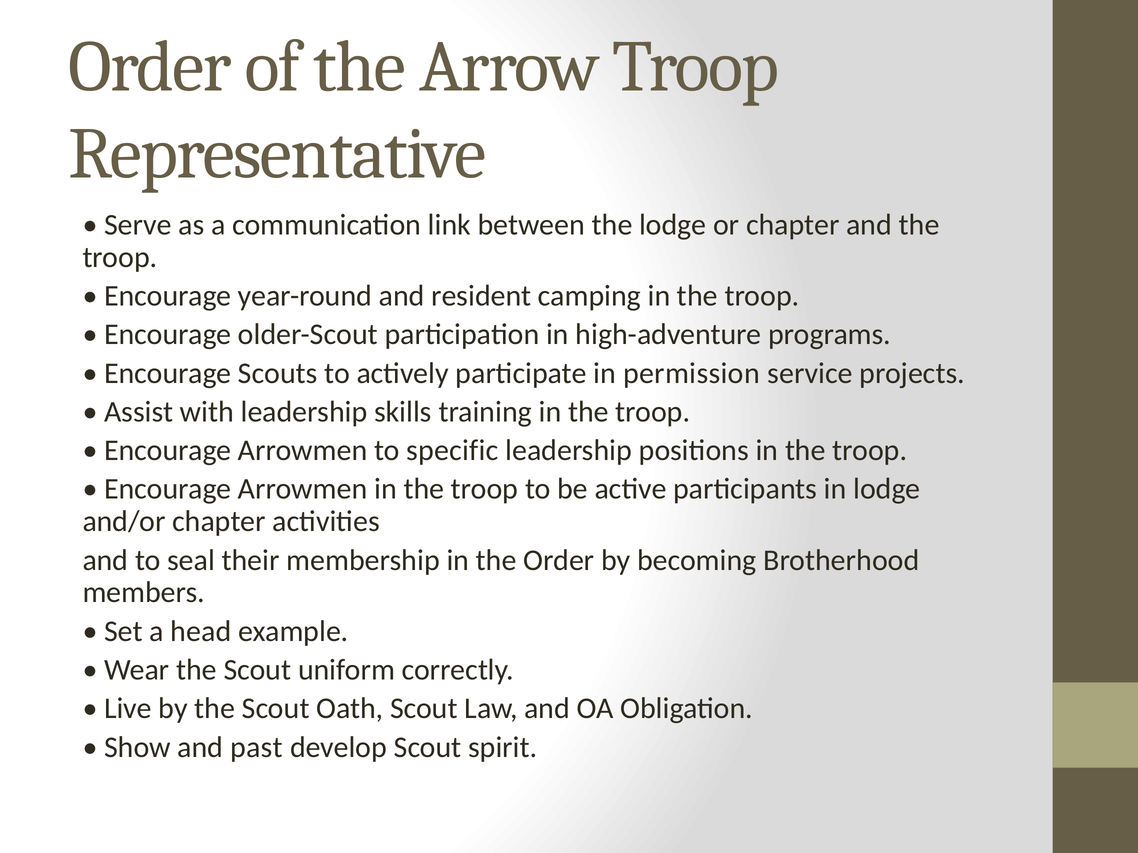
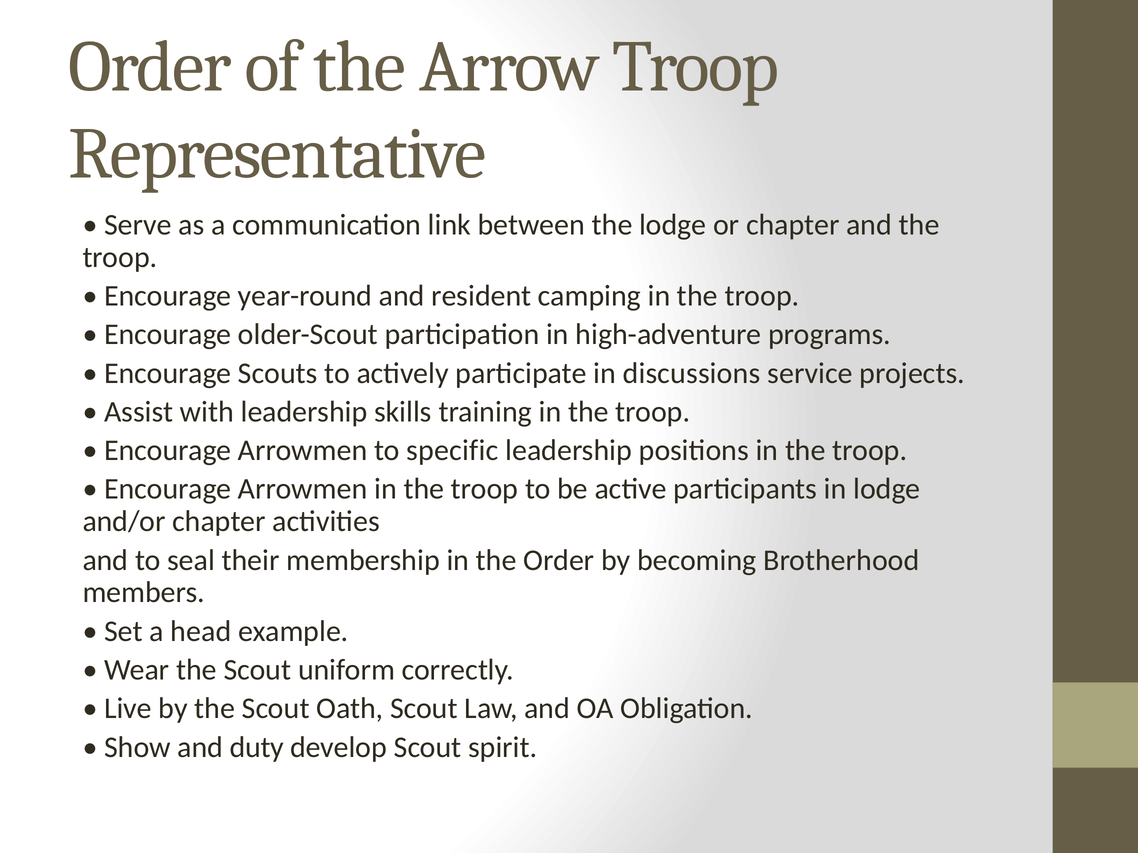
permission: permission -> discussions
past: past -> duty
